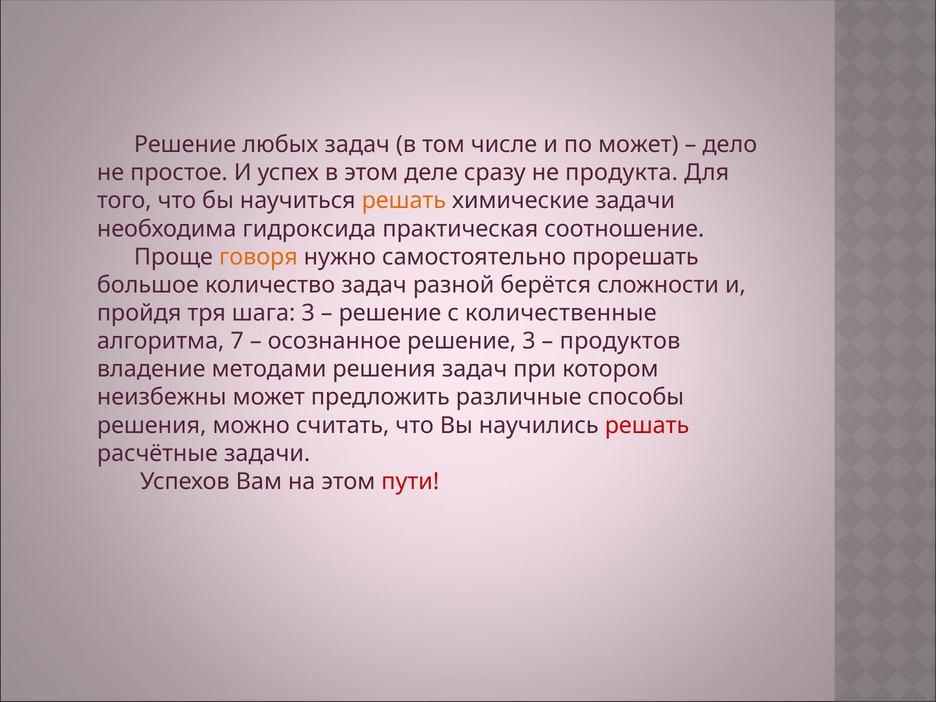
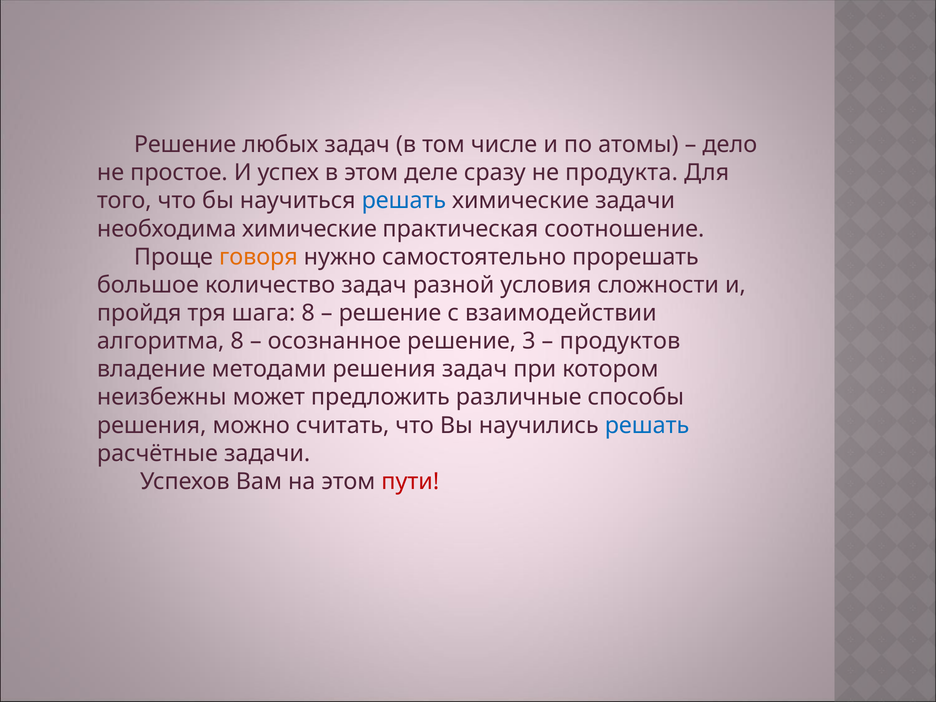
по может: может -> атомы
решать at (404, 201) colour: orange -> blue
необходима гидроксида: гидроксида -> химические
берётся: берётся -> условия
шага 3: 3 -> 8
количественные: количественные -> взаимодействии
алгоритма 7: 7 -> 8
решать at (647, 425) colour: red -> blue
